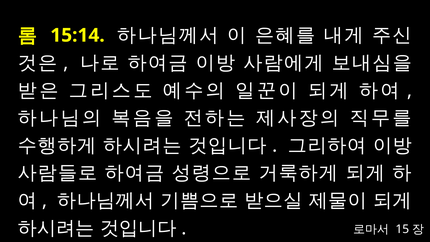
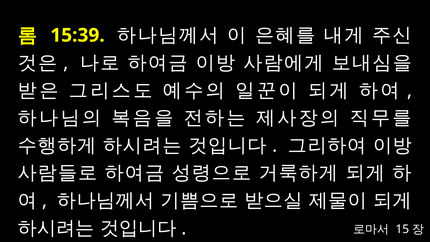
15:14: 15:14 -> 15:39
